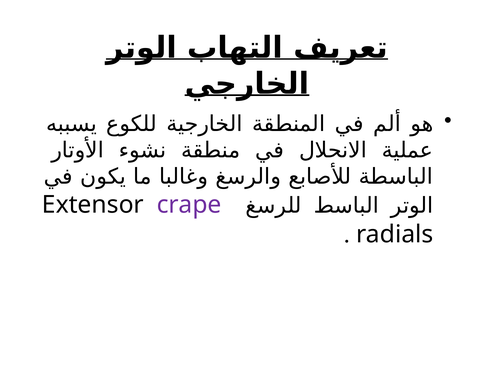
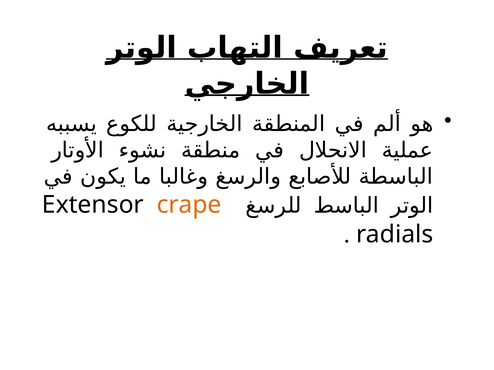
crape colour: purple -> orange
